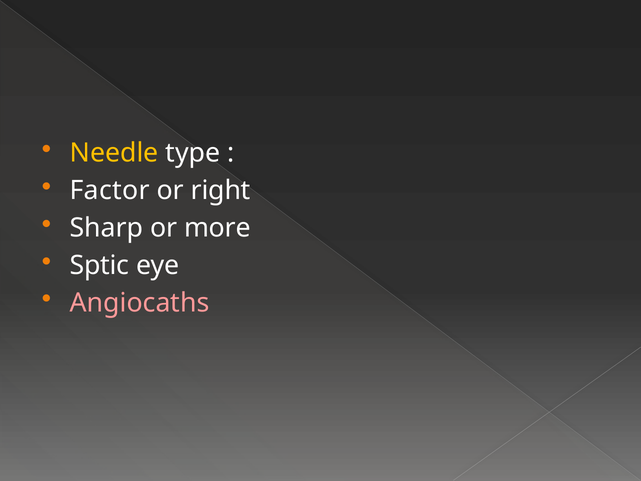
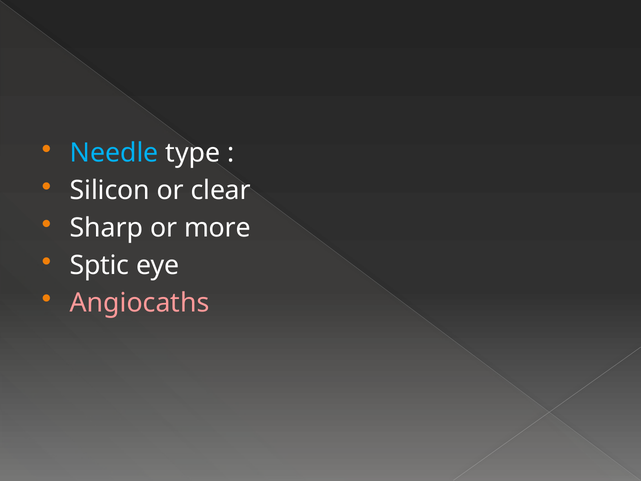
Needle colour: yellow -> light blue
Factor: Factor -> Silicon
right: right -> clear
